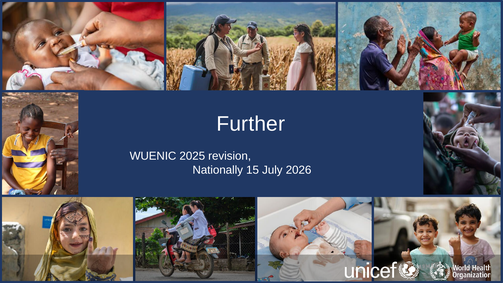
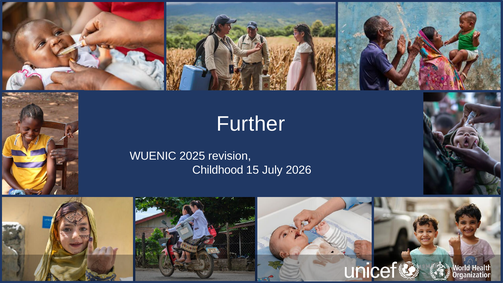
Nationally: Nationally -> Childhood
